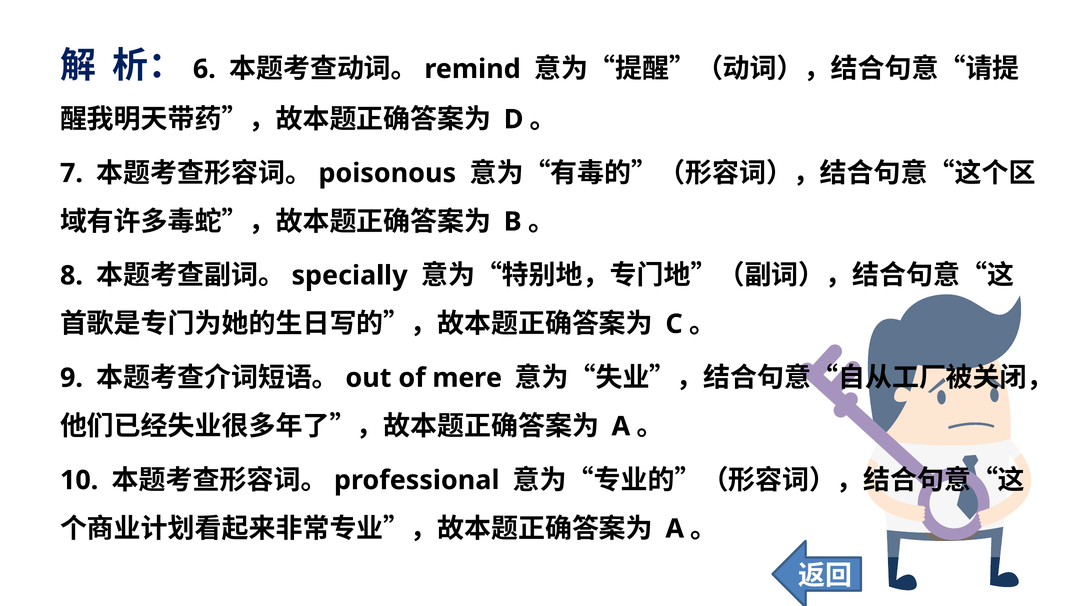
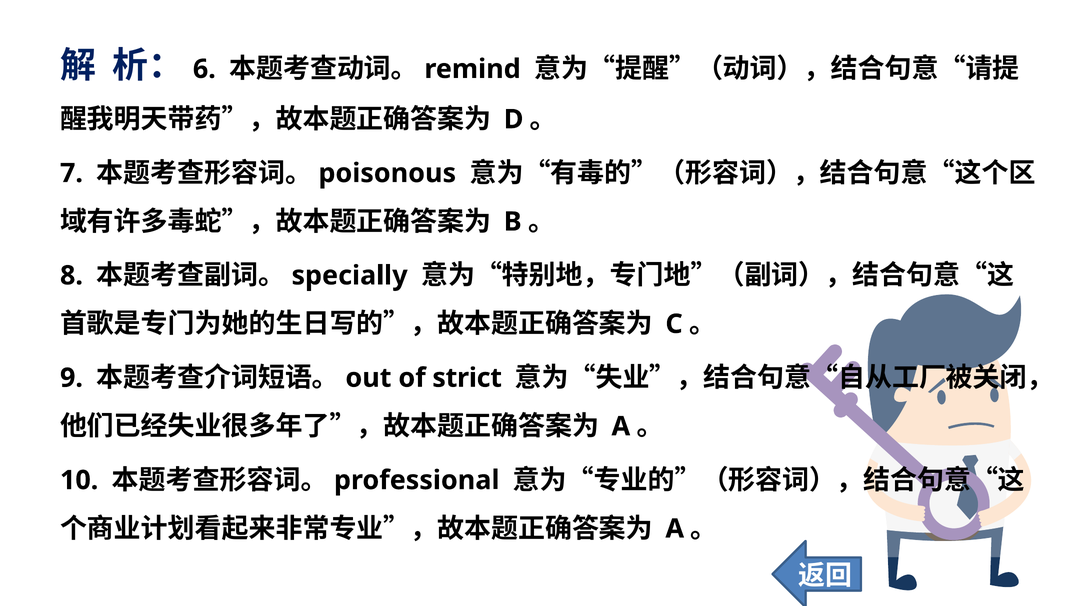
mere: mere -> strict
